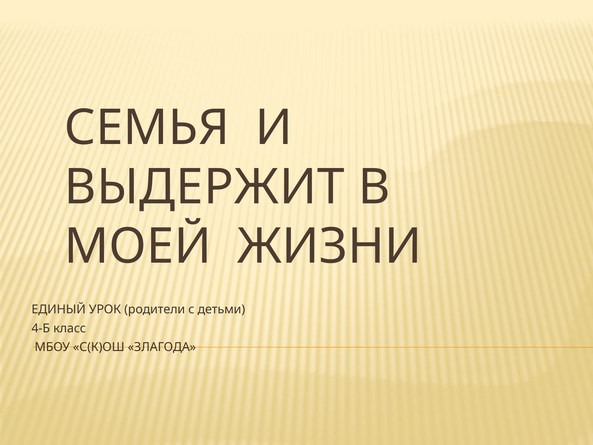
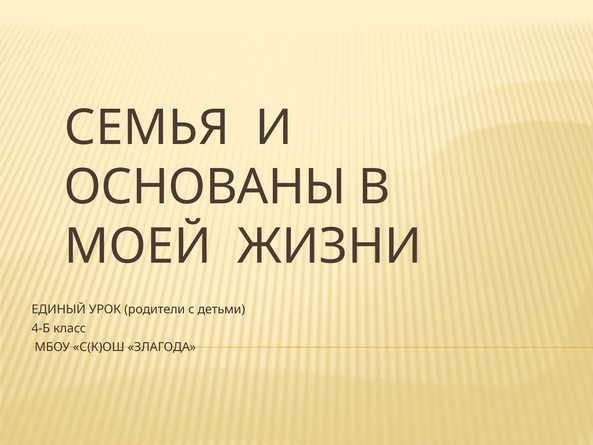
ВЫДЕРЖИТ: ВЫДЕРЖИТ -> ОСНОВАНЫ
